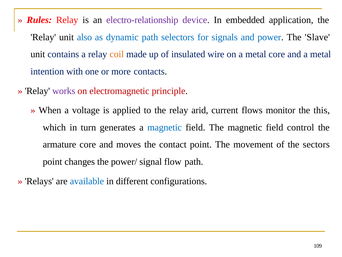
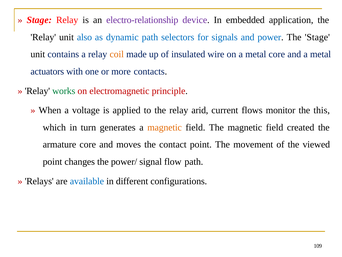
Rules at (39, 20): Rules -> Stage
The Slave: Slave -> Stage
intention: intention -> actuators
works colour: purple -> green
magnetic at (165, 127) colour: blue -> orange
control: control -> created
sectors: sectors -> viewed
